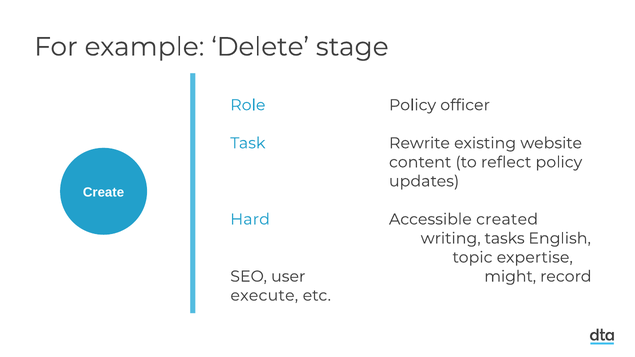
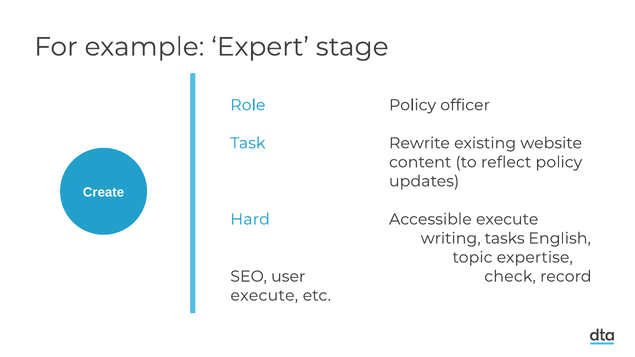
Delete: Delete -> Expert
Accessible created: created -> execute
might: might -> check
